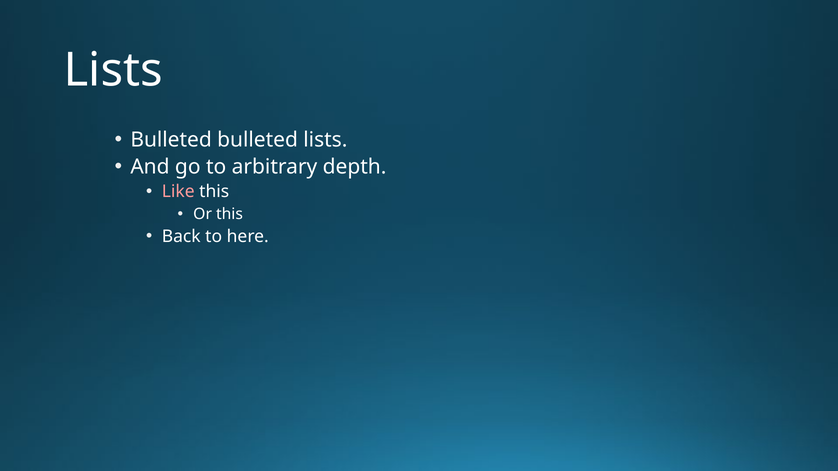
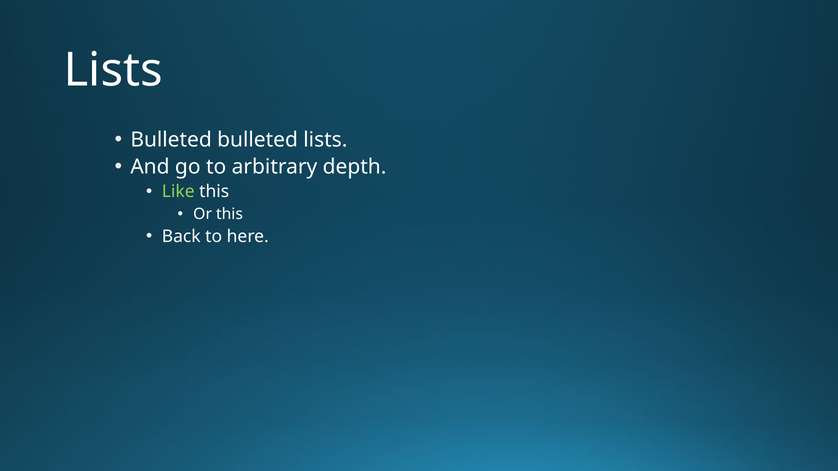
Like colour: pink -> light green
